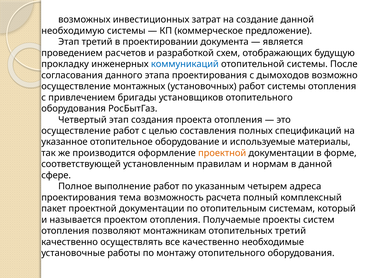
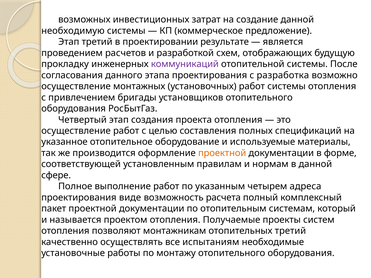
документа: документа -> результате
коммуникаций colour: blue -> purple
дымоходов: дымоходов -> разработка
тема: тема -> виде
все качественно: качественно -> испытаниям
